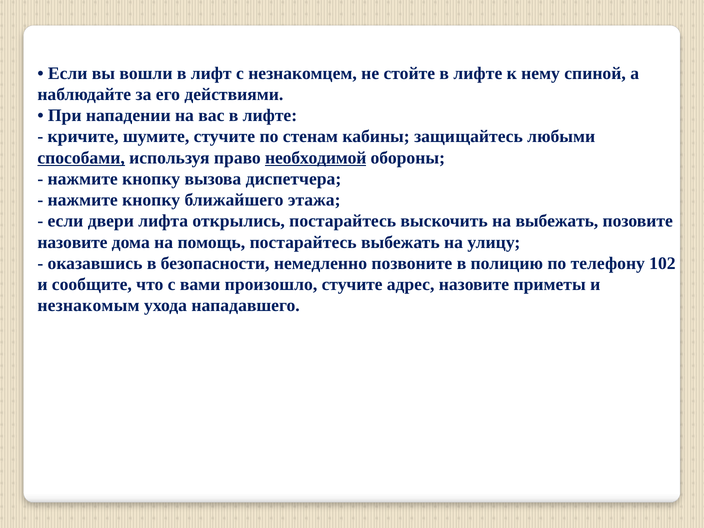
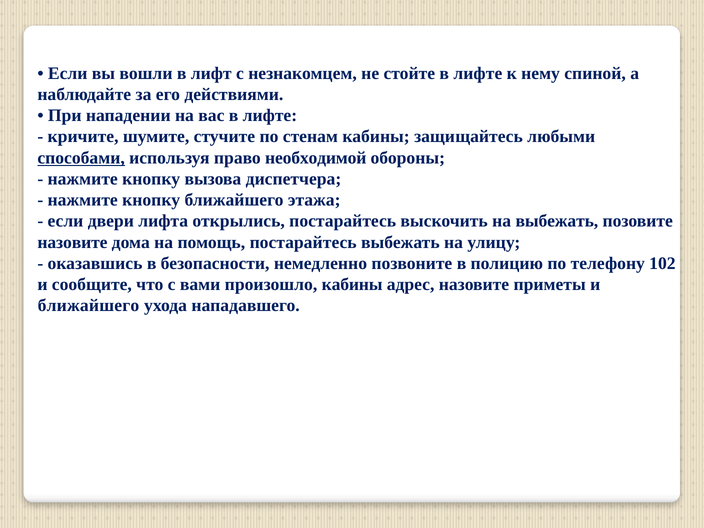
необходимой underline: present -> none
произошло стучите: стучите -> кабины
незнакомым at (88, 306): незнакомым -> ближайшего
